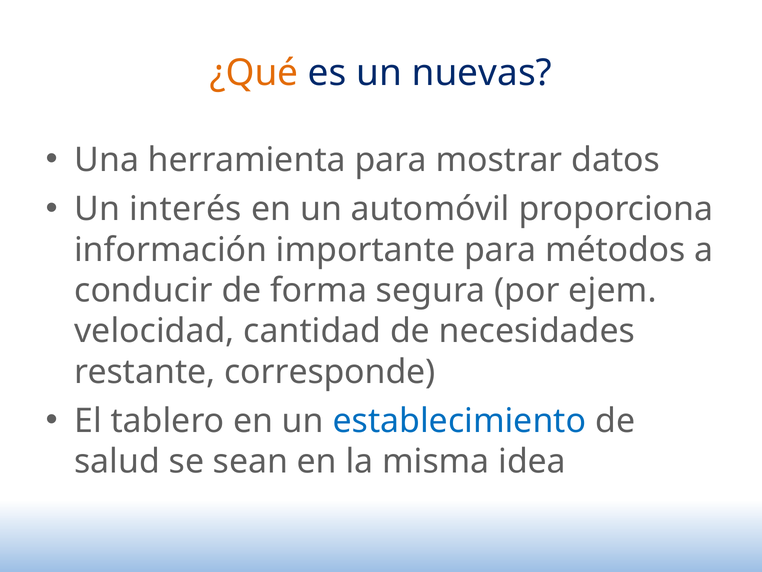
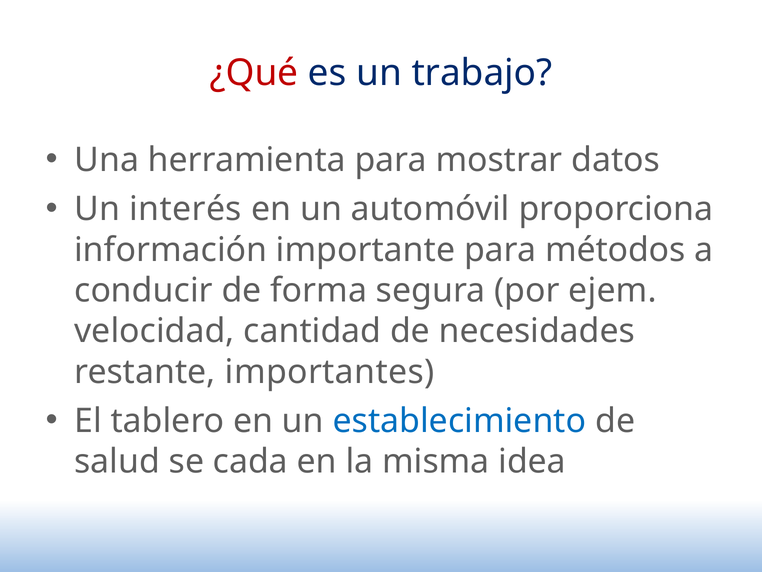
¿Qué colour: orange -> red
nuevas: nuevas -> trabajo
corresponde: corresponde -> importantes
sean: sean -> cada
